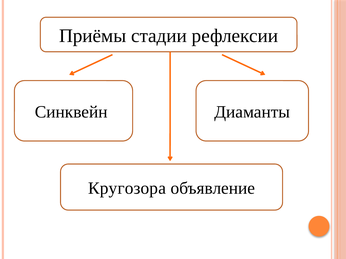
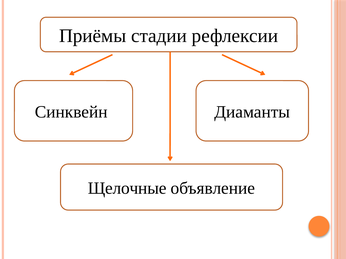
Кругозора: Кругозора -> Щелочные
